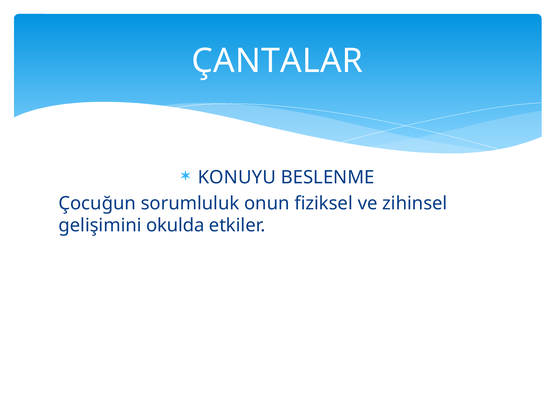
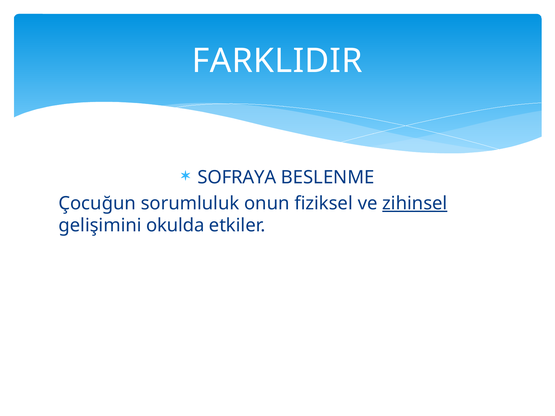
ÇANTALAR: ÇANTALAR -> FARKLIDIR
KONUYU: KONUYU -> SOFRAYA
zihinsel underline: none -> present
